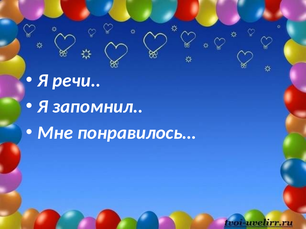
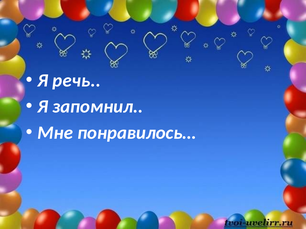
речи: речи -> речь
